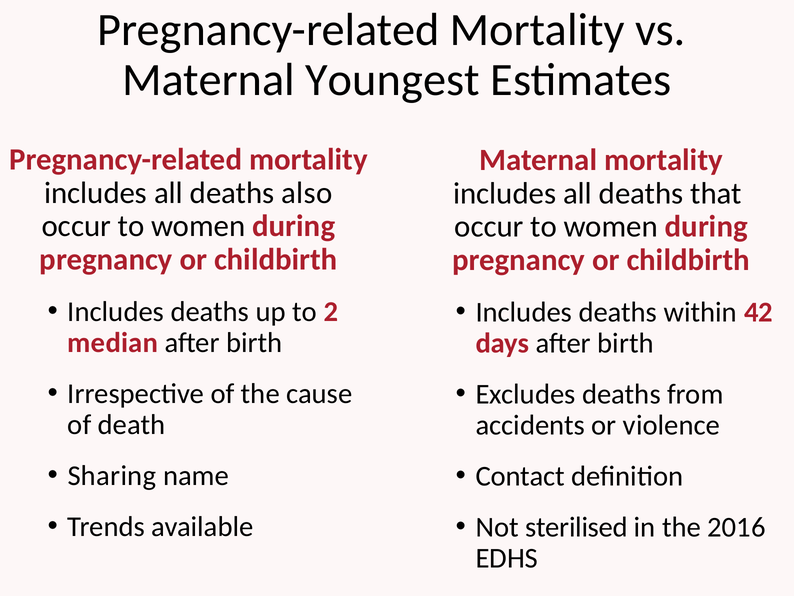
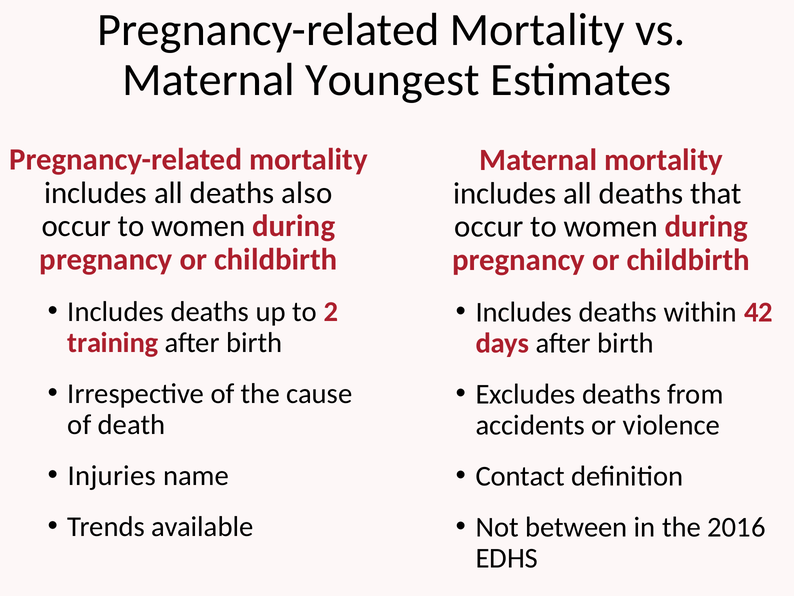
median: median -> training
Sharing: Sharing -> Injuries
sterilised: sterilised -> between
